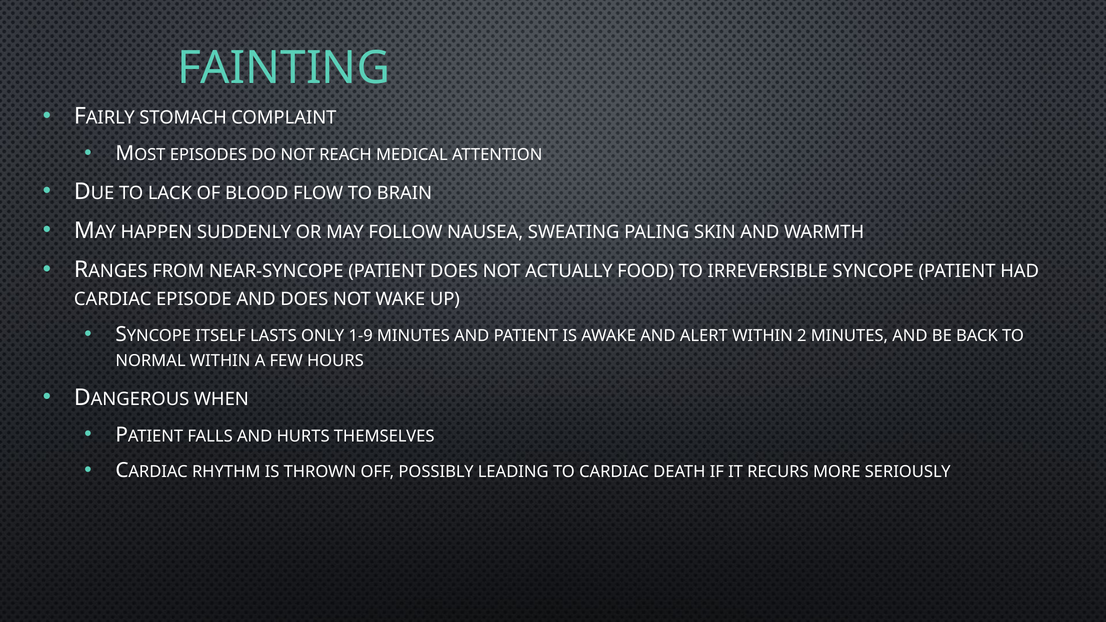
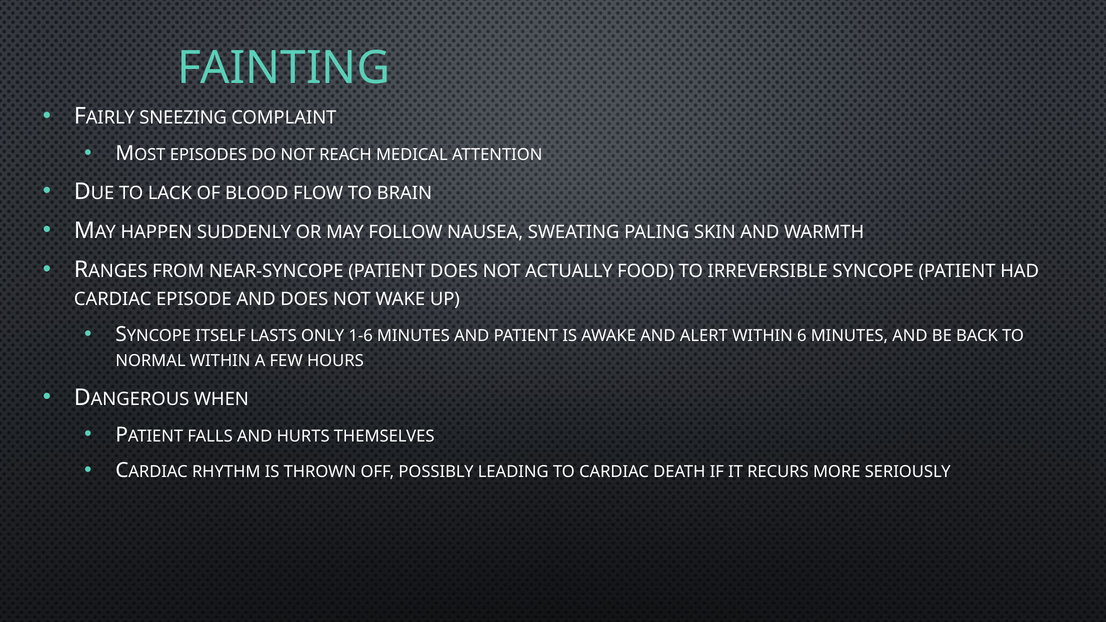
STOMACH: STOMACH -> SNEEZING
1-9: 1-9 -> 1-6
2: 2 -> 6
